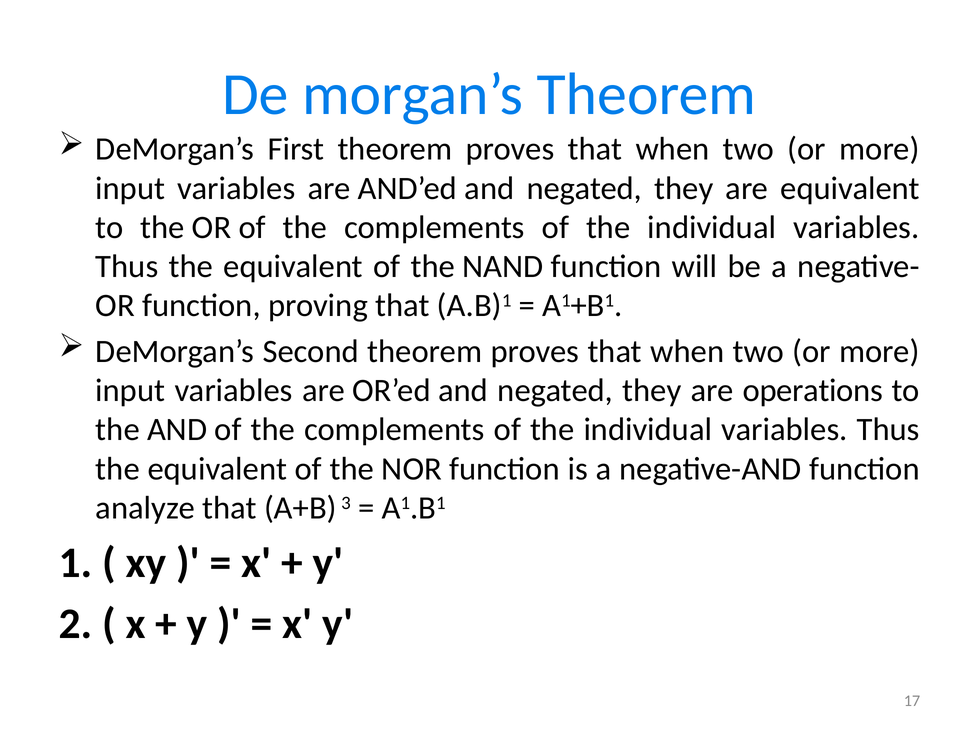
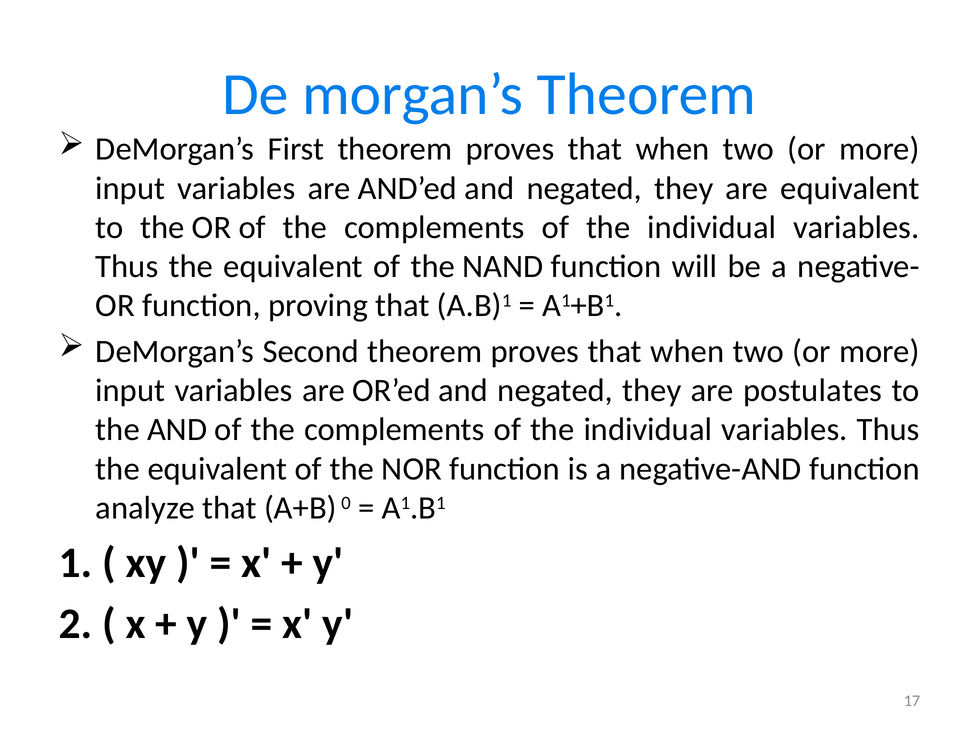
operations: operations -> postulates
3: 3 -> 0
